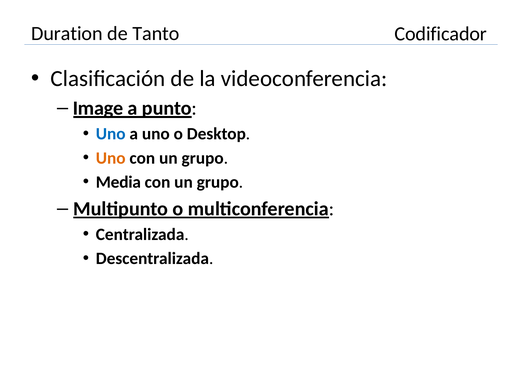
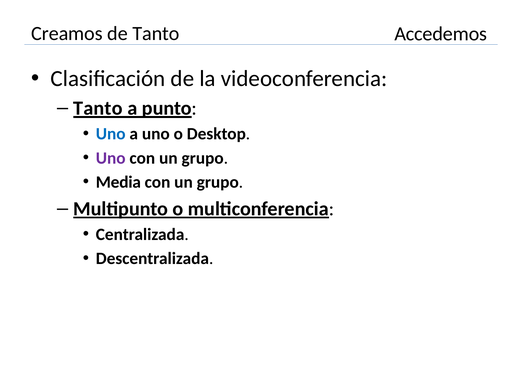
Duration: Duration -> Creamos
Codificador: Codificador -> Accedemos
Image at (98, 108): Image -> Tanto
Uno at (111, 158) colour: orange -> purple
